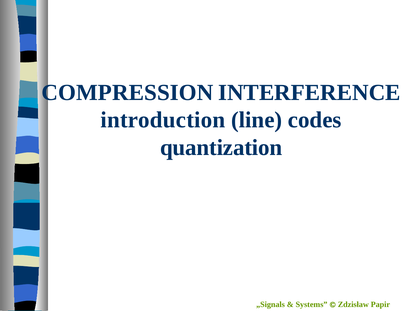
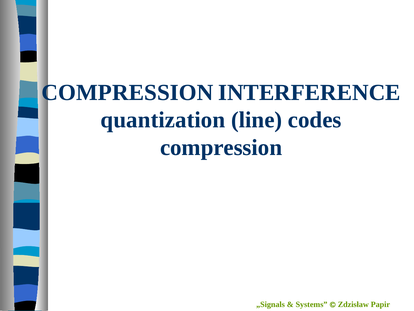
introduction: introduction -> quantization
quantization at (221, 147): quantization -> compression
